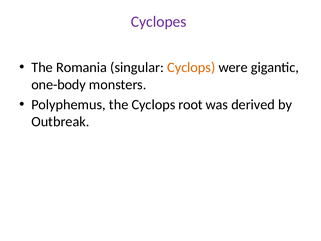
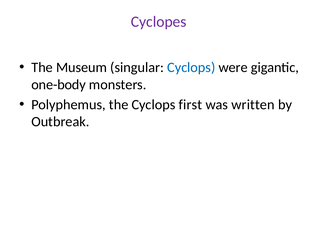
Romania: Romania -> Museum
Cyclops at (191, 67) colour: orange -> blue
root: root -> first
derived: derived -> written
